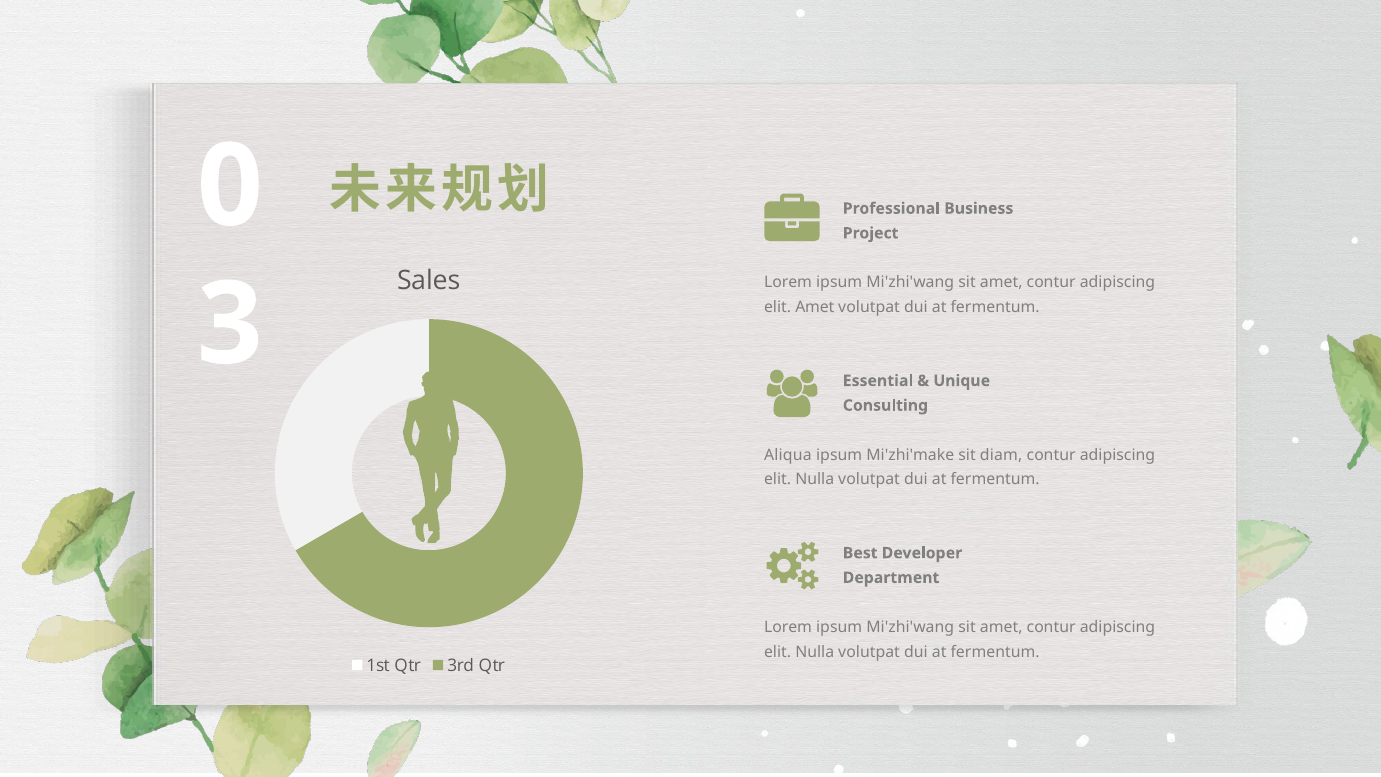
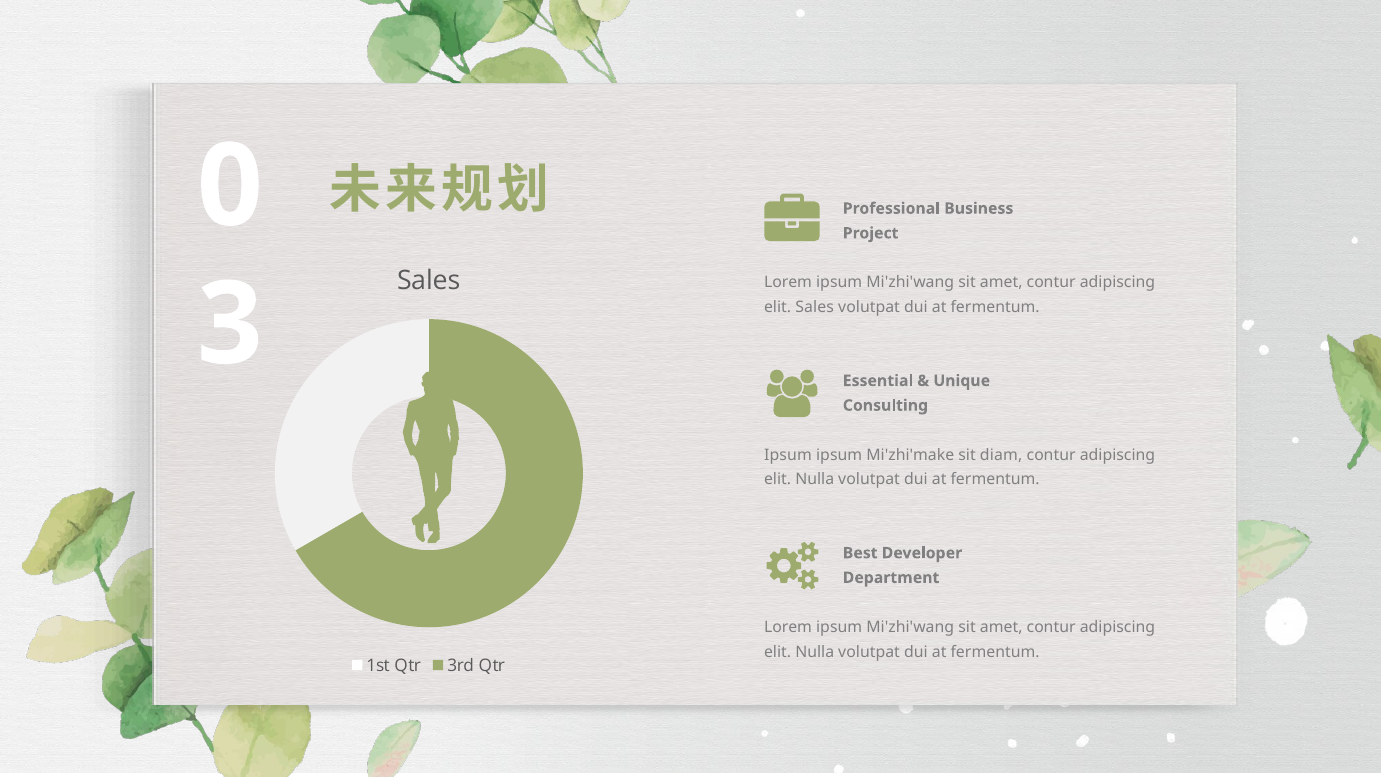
elit Amet: Amet -> Sales
Aliqua at (788, 455): Aliqua -> Ipsum
